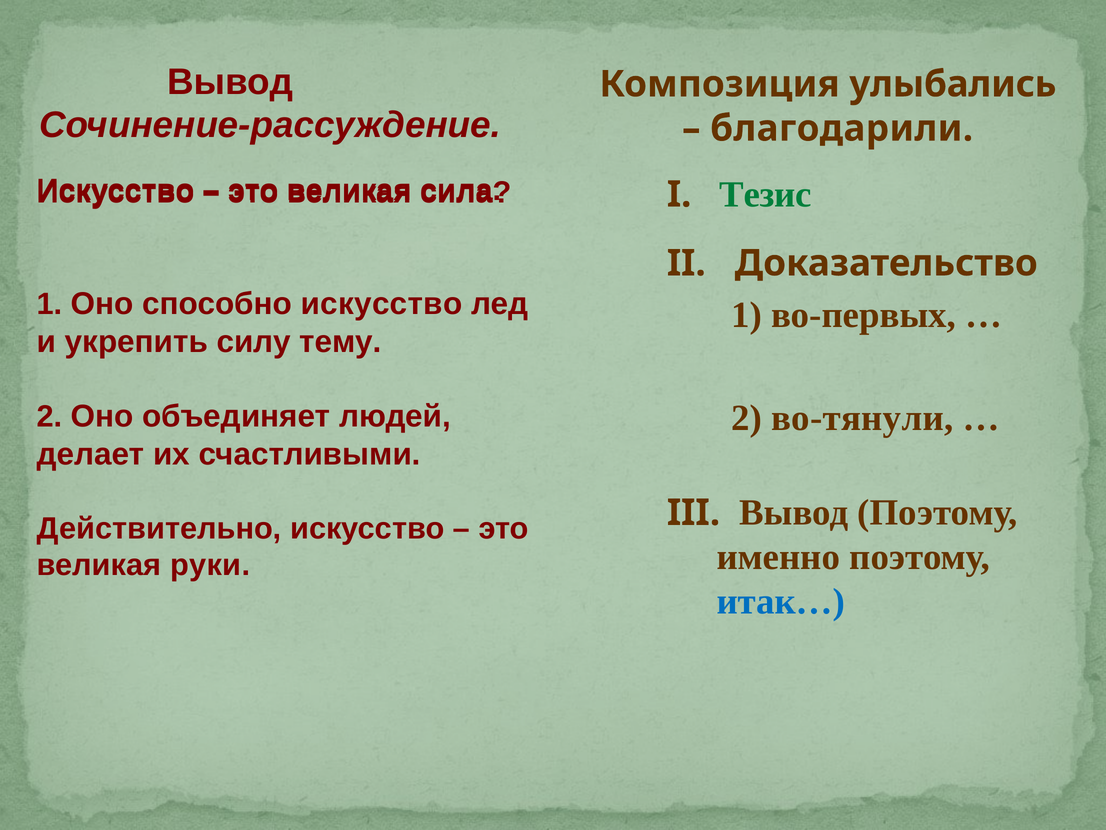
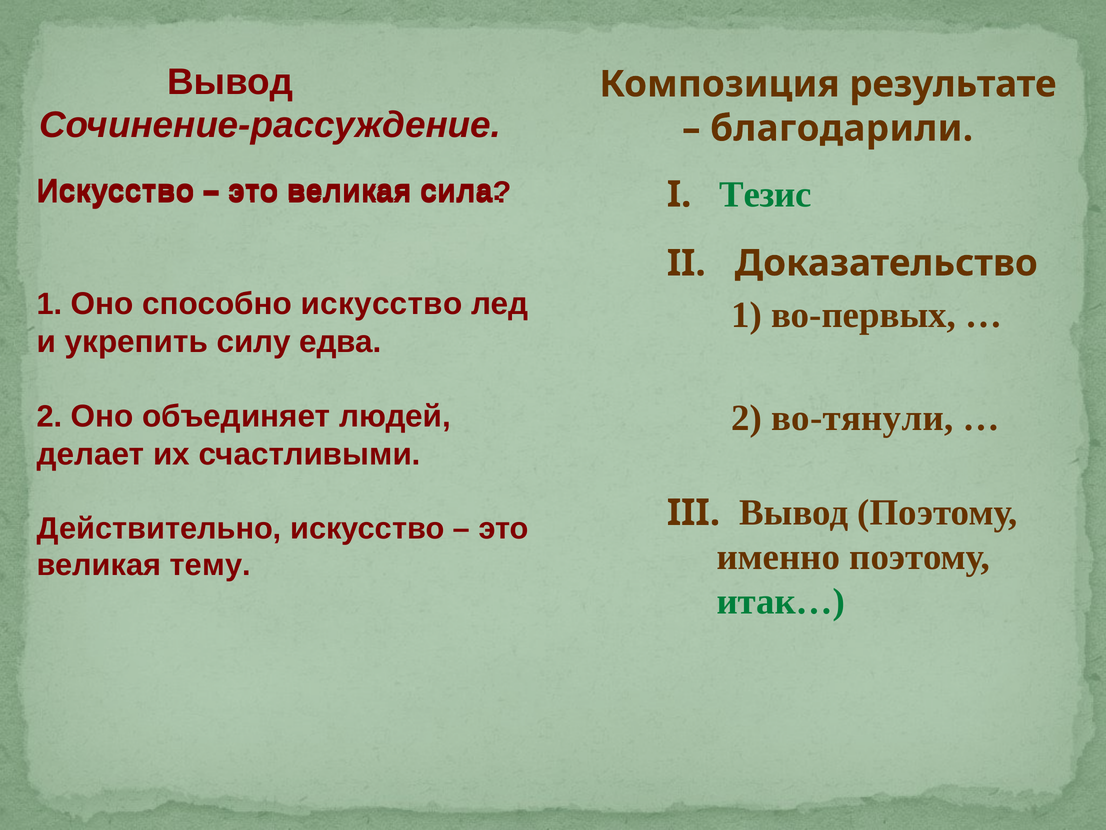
улыбались: улыбались -> результате
тему: тему -> едва
руки: руки -> тему
итак… colour: blue -> green
